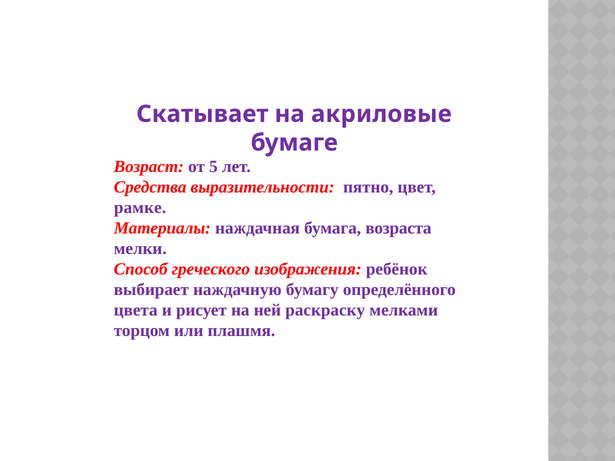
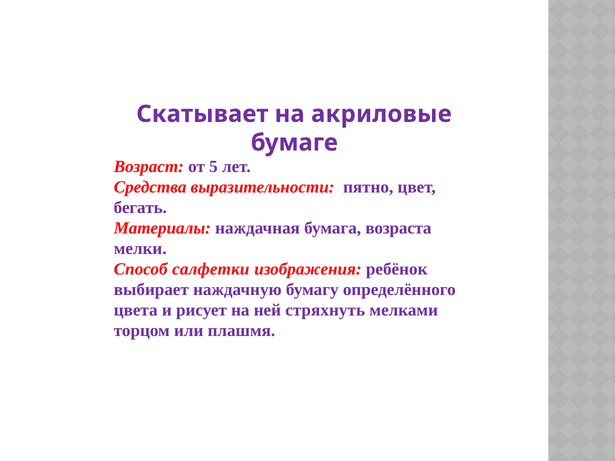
рамке: рамке -> бегать
греческого: греческого -> салфетки
раскраску: раскраску -> стряхнуть
